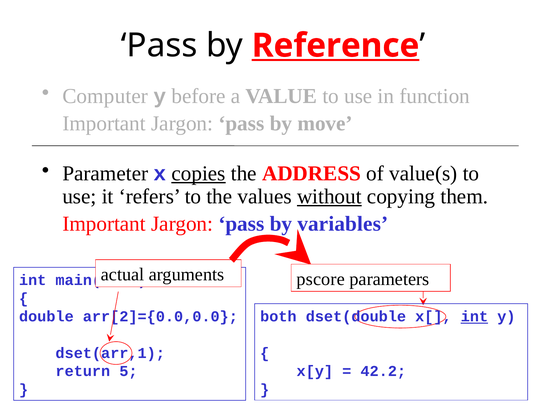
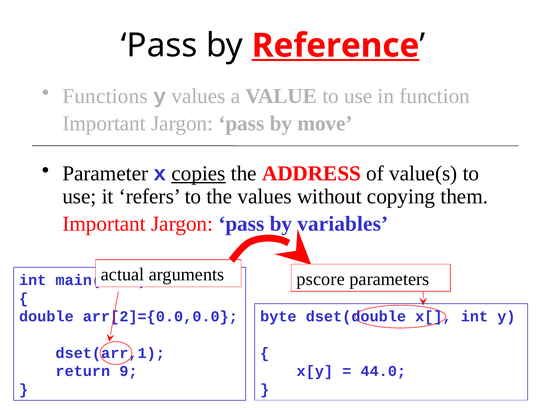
Computer: Computer -> Functions
y before: before -> values
without underline: present -> none
both: both -> byte
int at (474, 316) underline: present -> none
5: 5 -> 9
42.2: 42.2 -> 44.0
